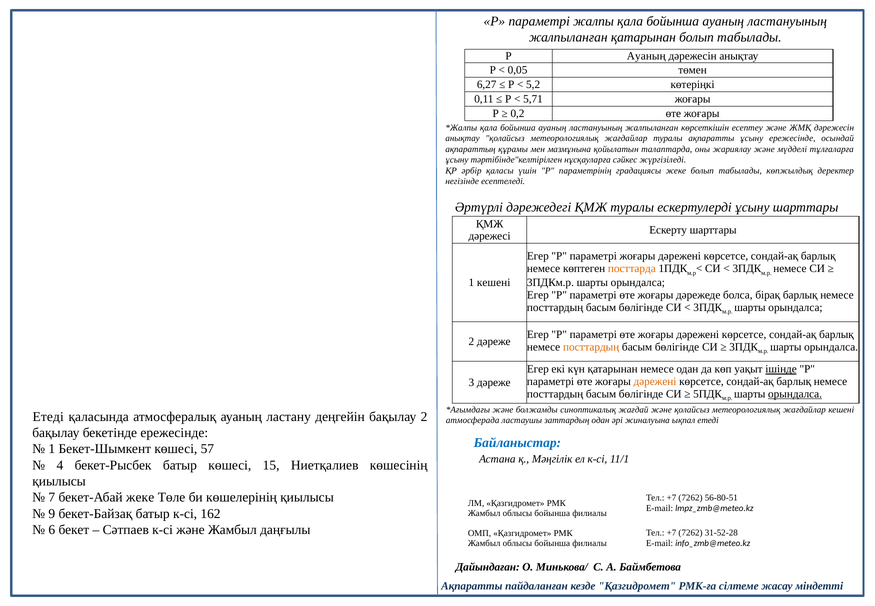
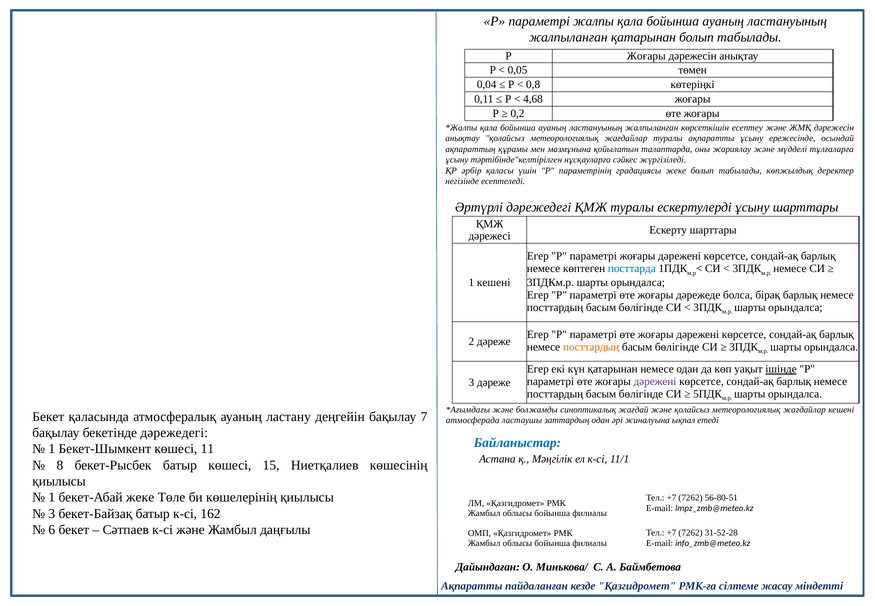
Р Ауаның: Ауаның -> Жоғары
6,27: 6,27 -> 0,04
5,2: 5,2 -> 0,8
5,71: 5,71 -> 4,68
посттарда colour: orange -> blue
дәрежені at (655, 381) colour: orange -> purple
орындалса at (795, 394) underline: present -> none
Етеді at (48, 417): Етеді -> Бекет
бақылау 2: 2 -> 7
бекетінде ережесінде: ережесінде -> дәрежедегі
57: 57 -> 11
4: 4 -> 8
7 at (52, 497): 7 -> 1
9 at (52, 513): 9 -> 3
